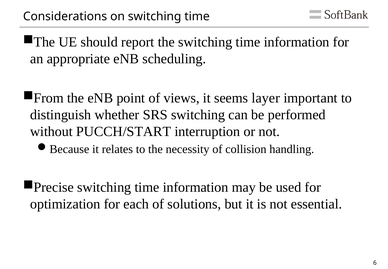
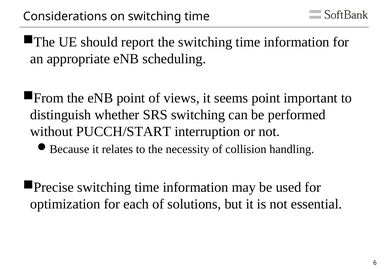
seems layer: layer -> point
